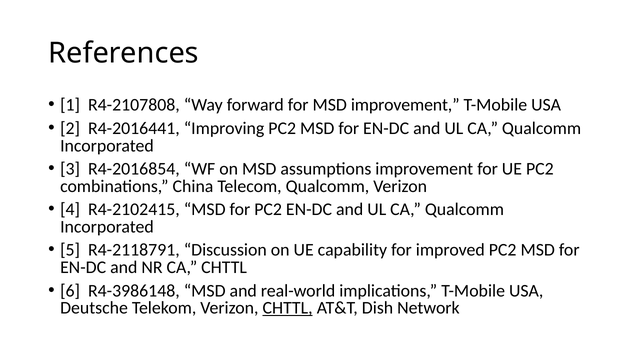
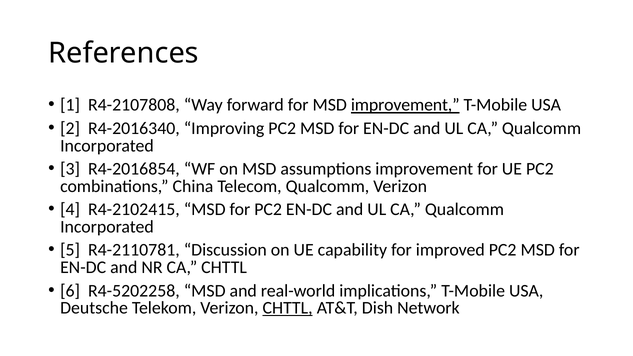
improvement at (405, 105) underline: none -> present
R4-2016441: R4-2016441 -> R4-2016340
R4-2118791: R4-2118791 -> R4-2110781
R4-3986148: R4-3986148 -> R4-5202258
